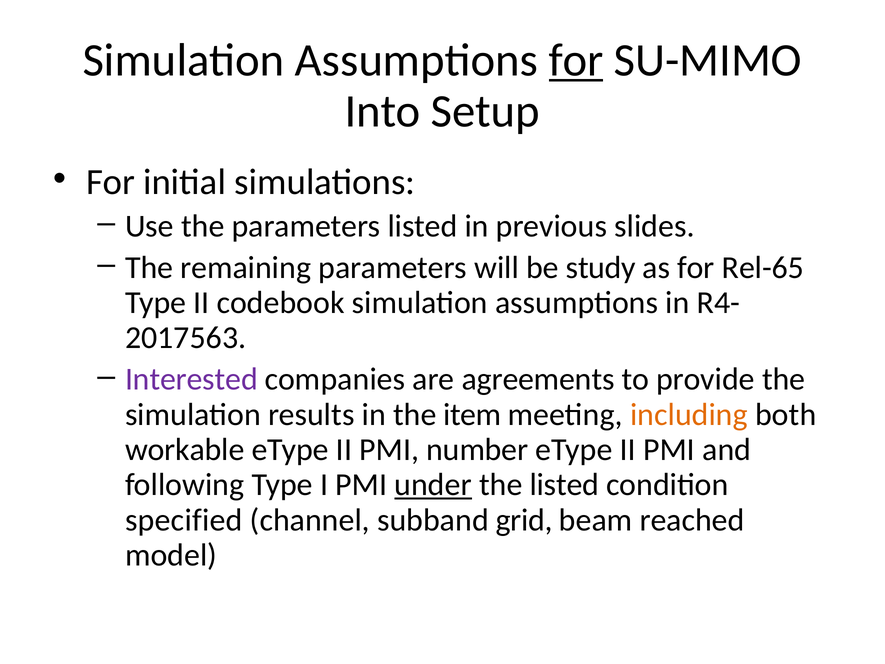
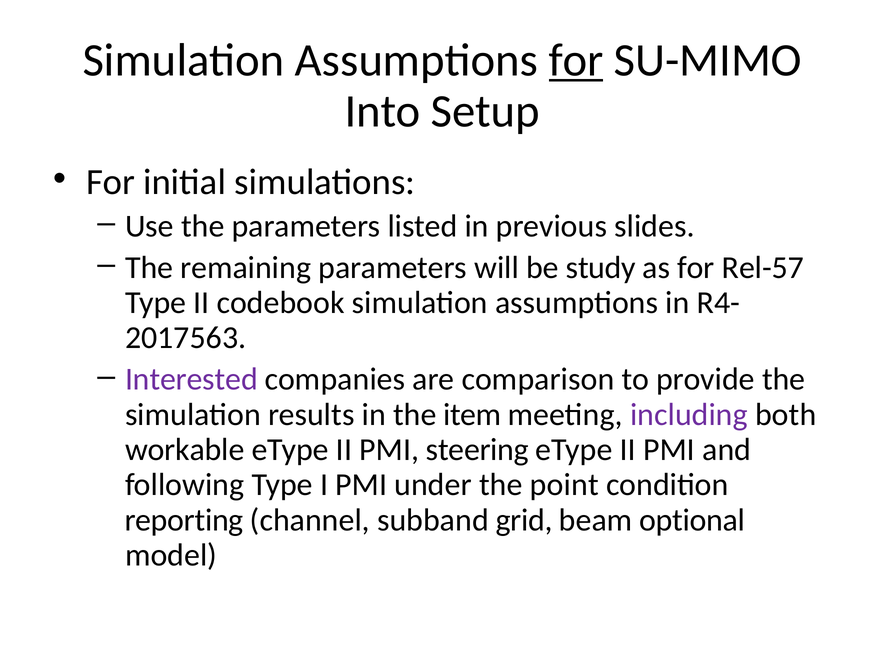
Rel-65: Rel-65 -> Rel-57
agreements: agreements -> comparison
including colour: orange -> purple
number: number -> steering
under underline: present -> none
the listed: listed -> point
specified: specified -> reporting
reached: reached -> optional
